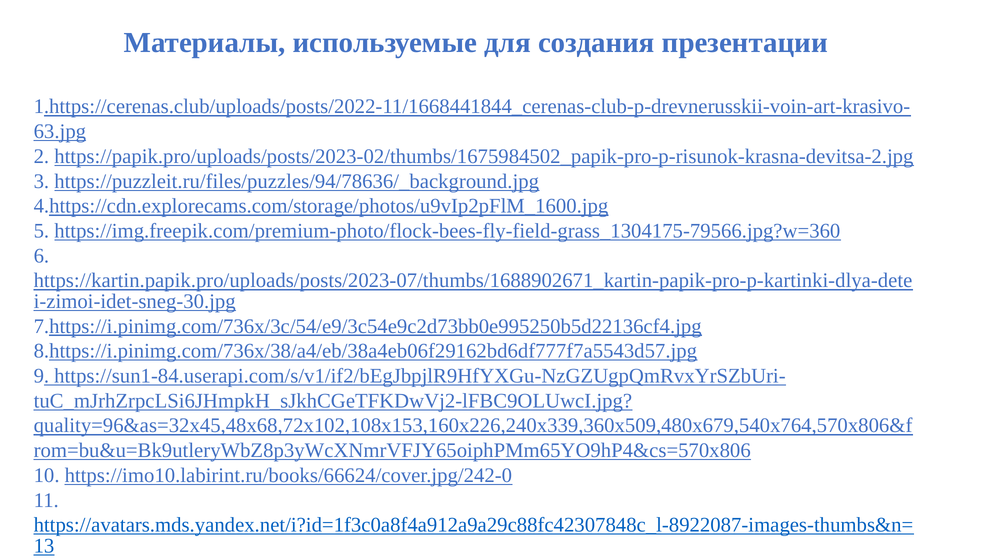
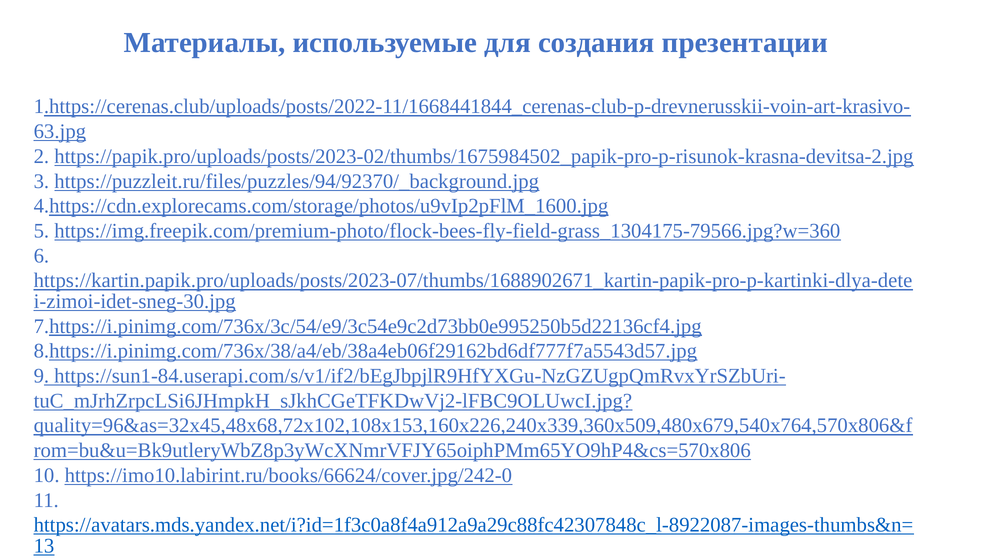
https://puzzleit.ru/files/puzzles/94/78636/_background.jpg: https://puzzleit.ru/files/puzzles/94/78636/_background.jpg -> https://puzzleit.ru/files/puzzles/94/92370/_background.jpg
